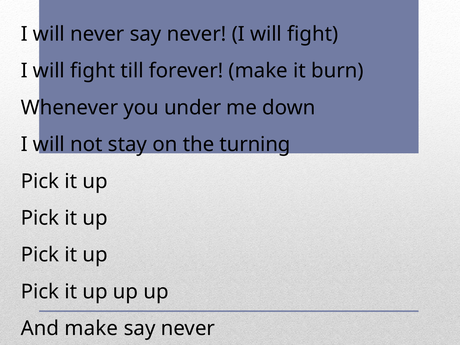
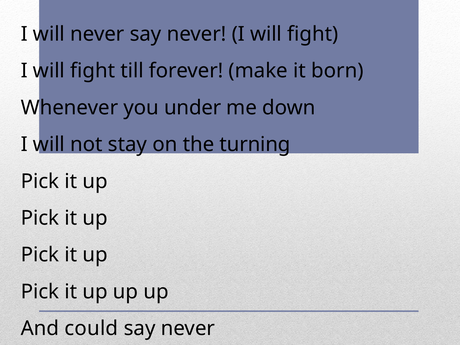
burn: burn -> born
And make: make -> could
